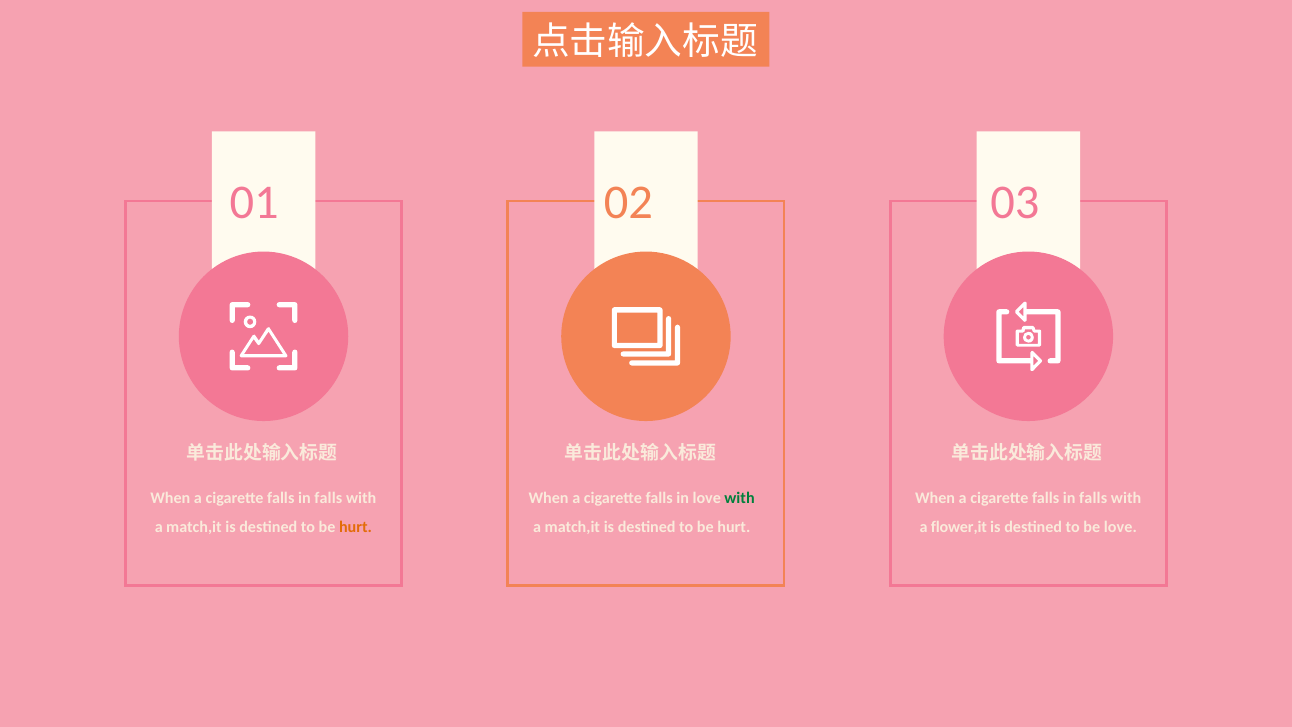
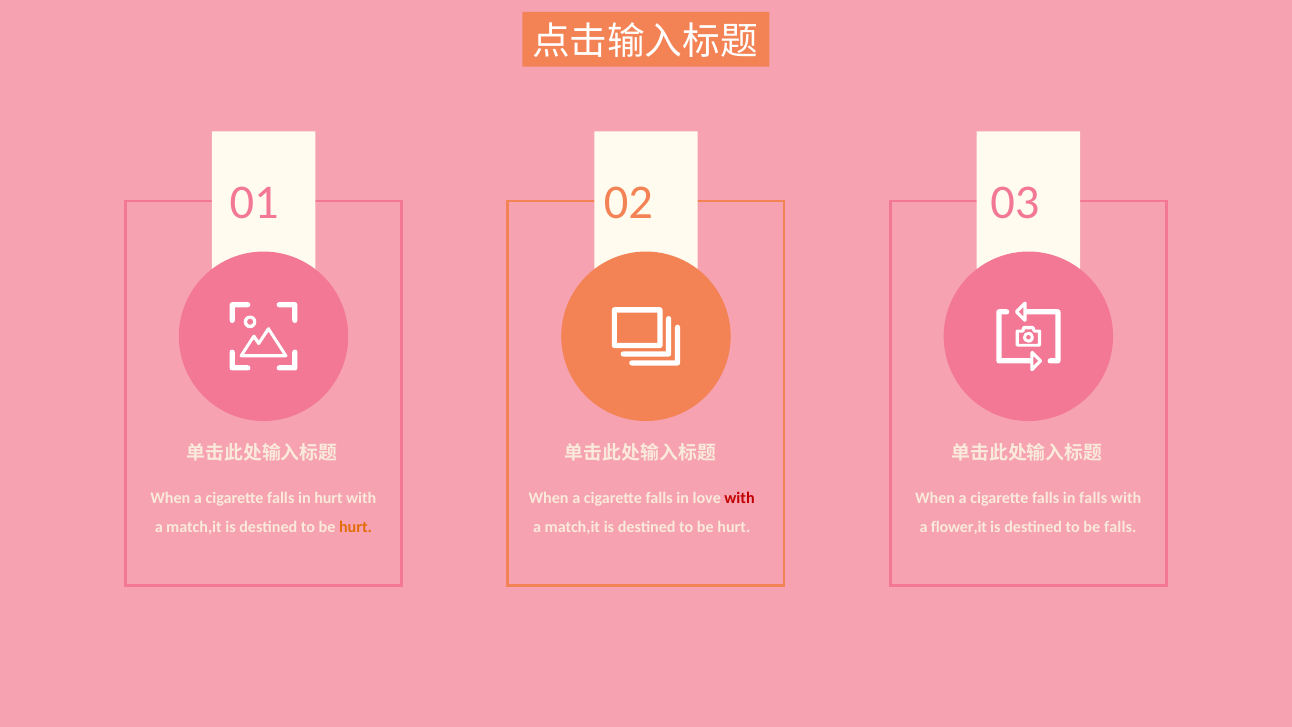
falls at (328, 498): falls -> hurt
with at (740, 498) colour: green -> red
be love: love -> falls
